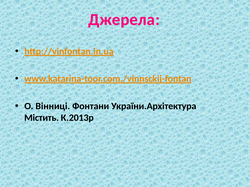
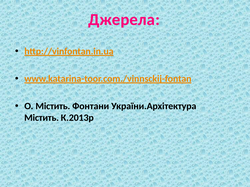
О Вінниці: Вінниці -> Містить
